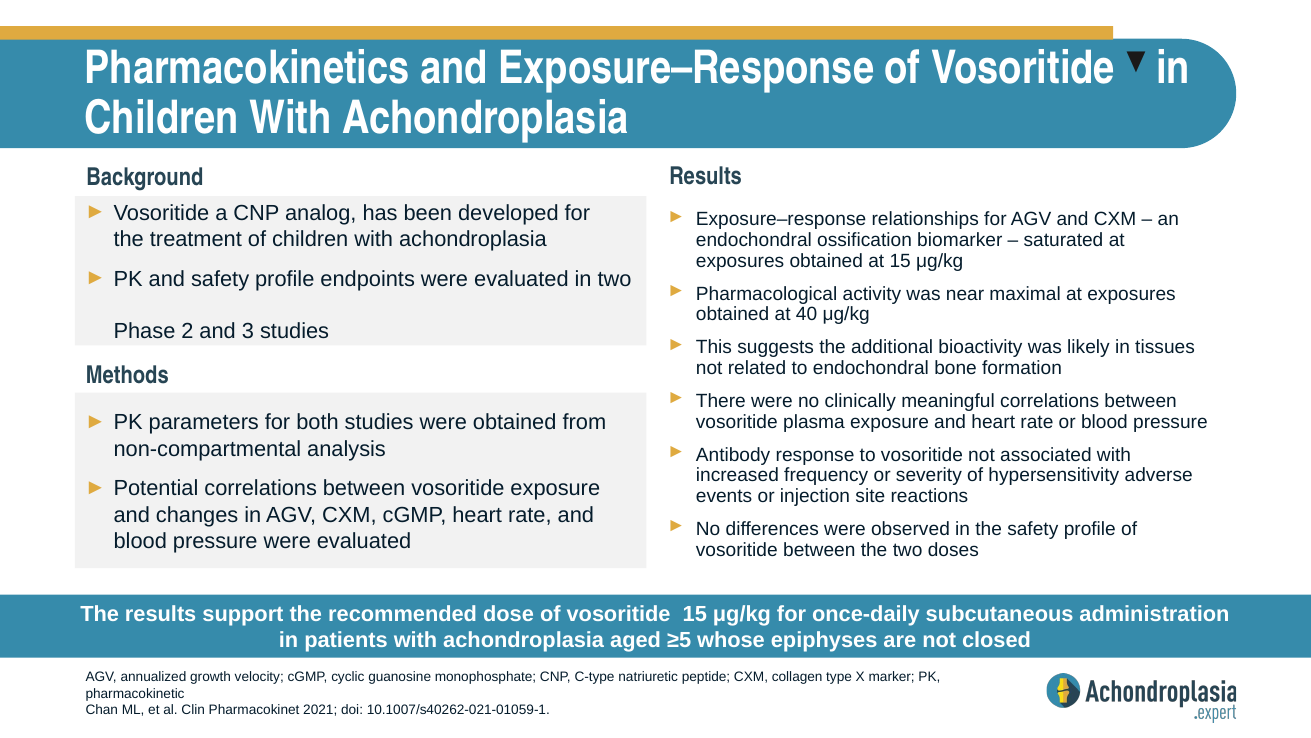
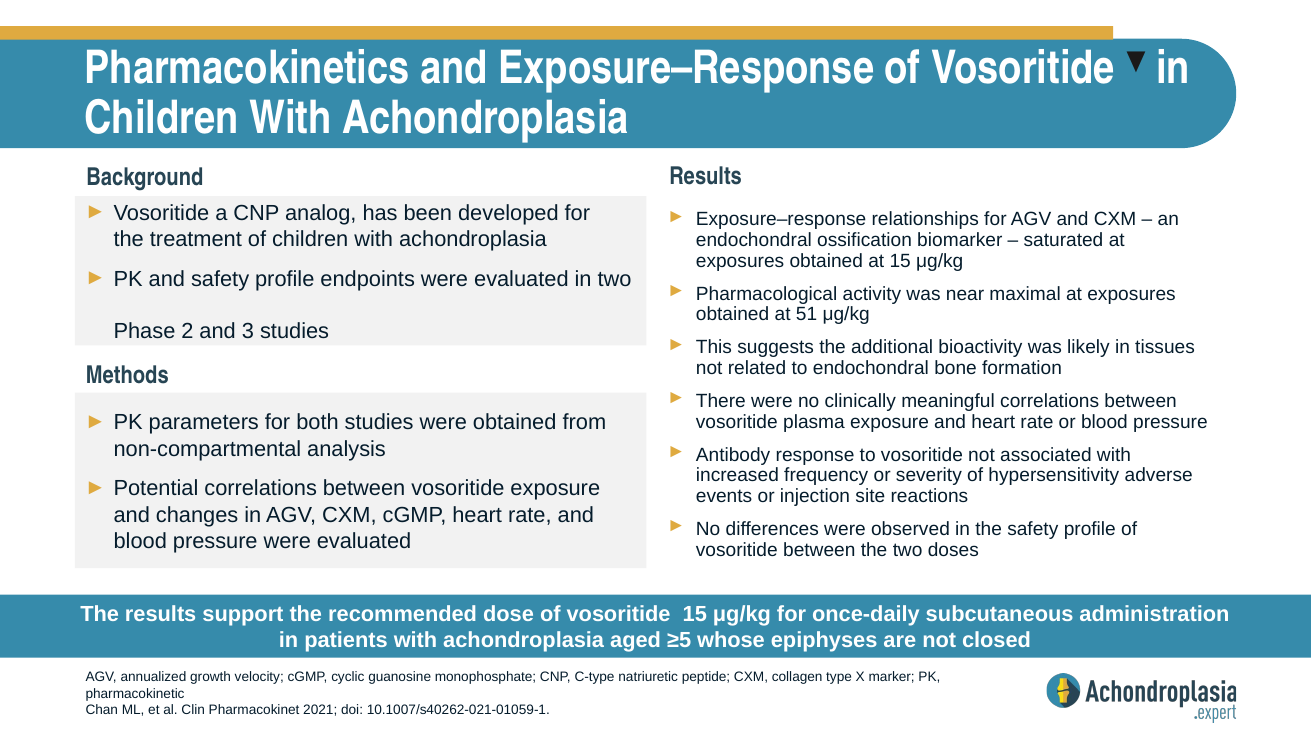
40: 40 -> 51
